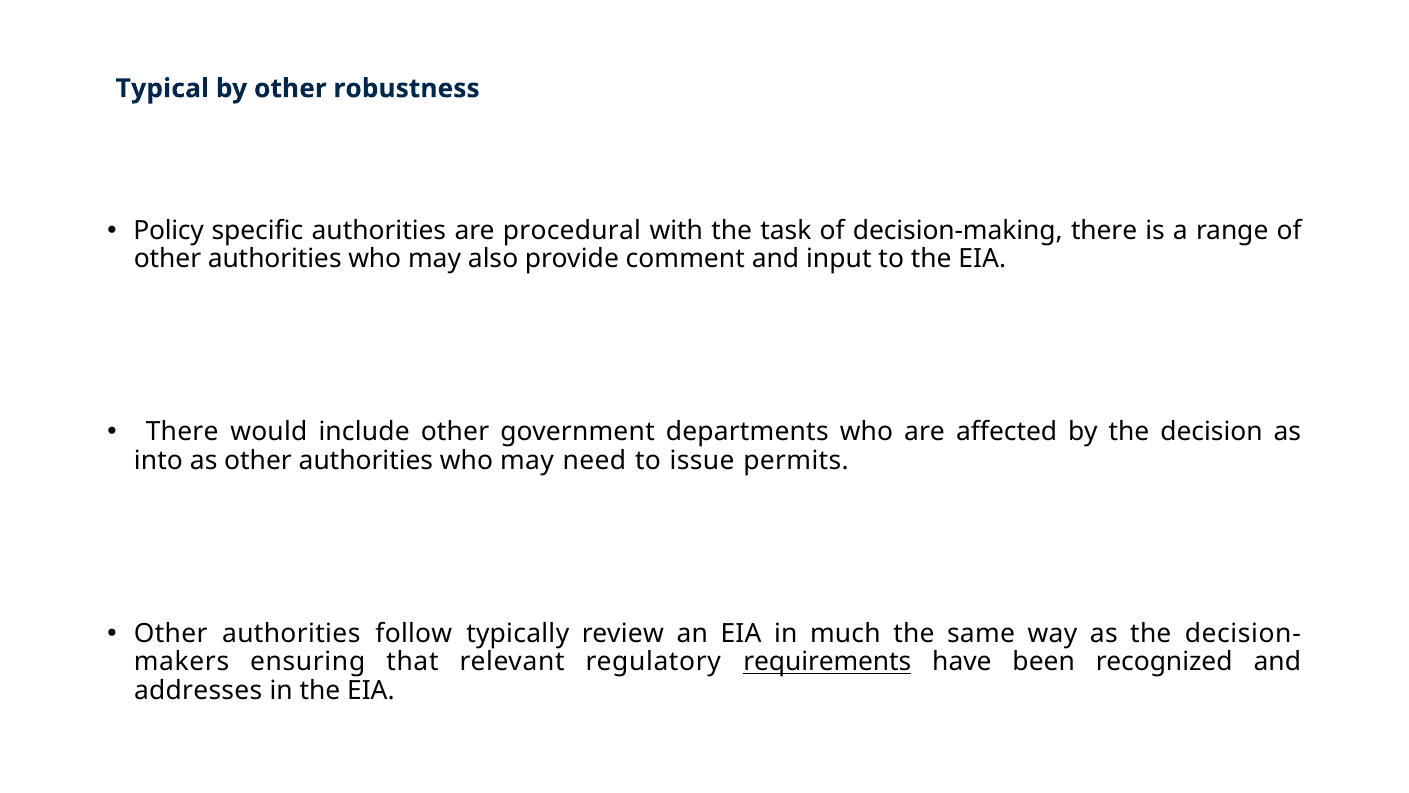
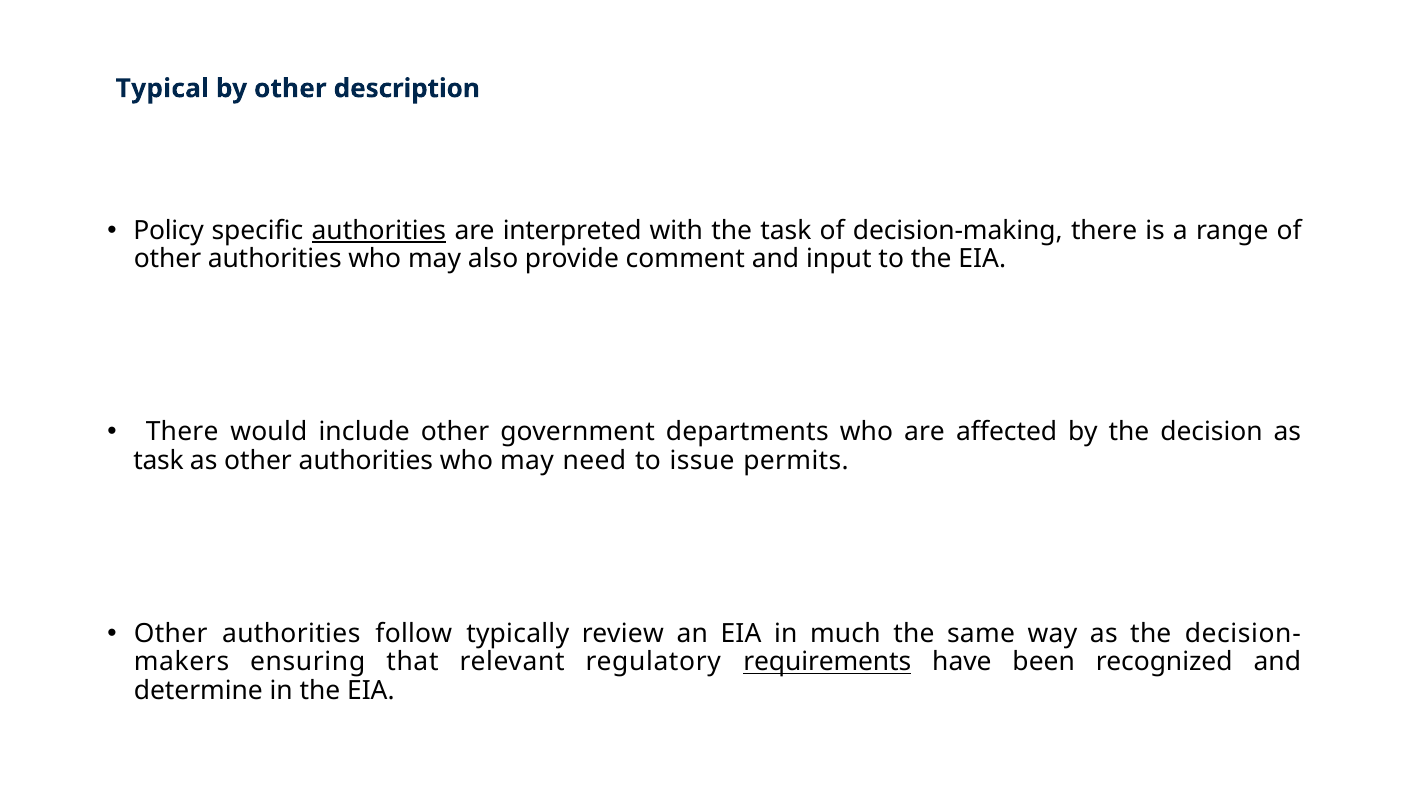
robustness: robustness -> description
authorities at (379, 230) underline: none -> present
procedural: procedural -> interpreted
into at (158, 460): into -> task
addresses: addresses -> determine
